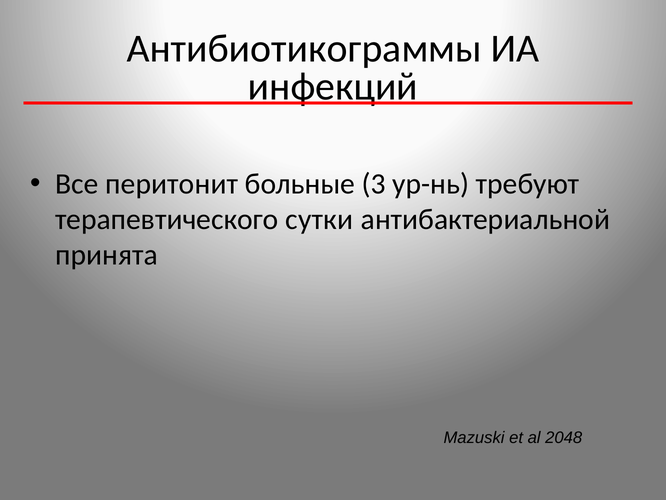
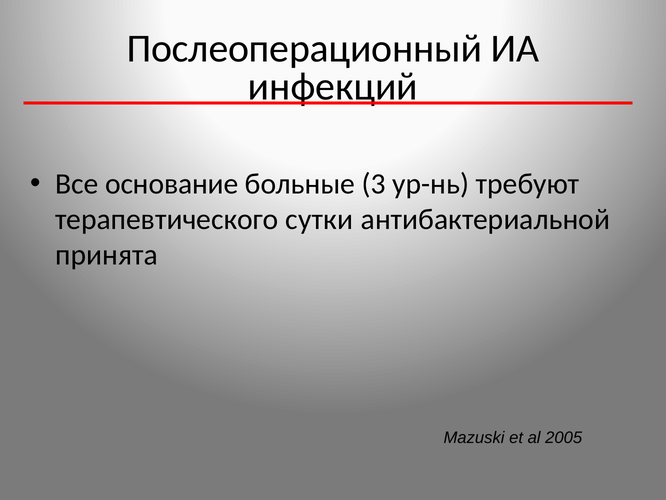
Антибиотикограммы: Антибиотикограммы -> Послеоперационный
перитонит: перитонит -> основание
2048: 2048 -> 2005
